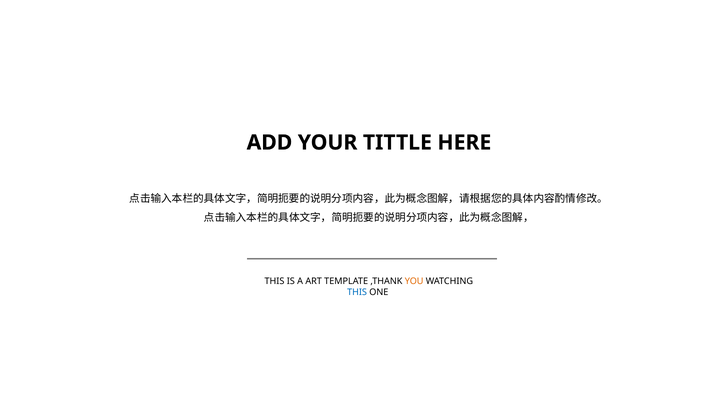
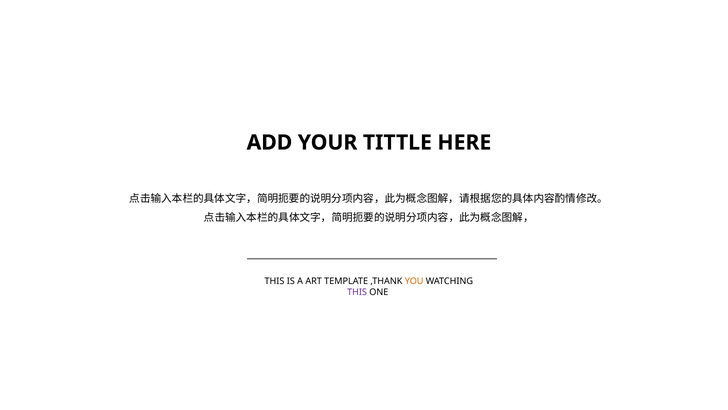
THIS at (357, 292) colour: blue -> purple
